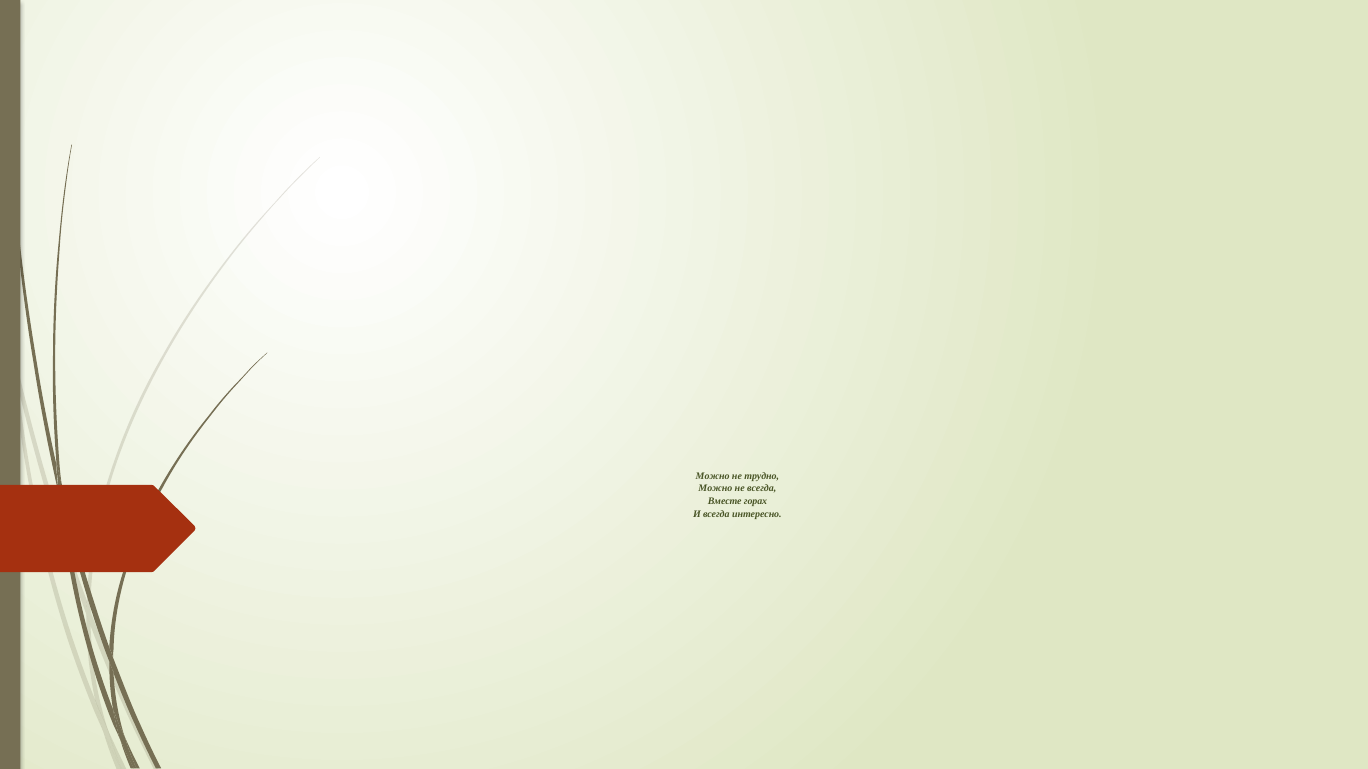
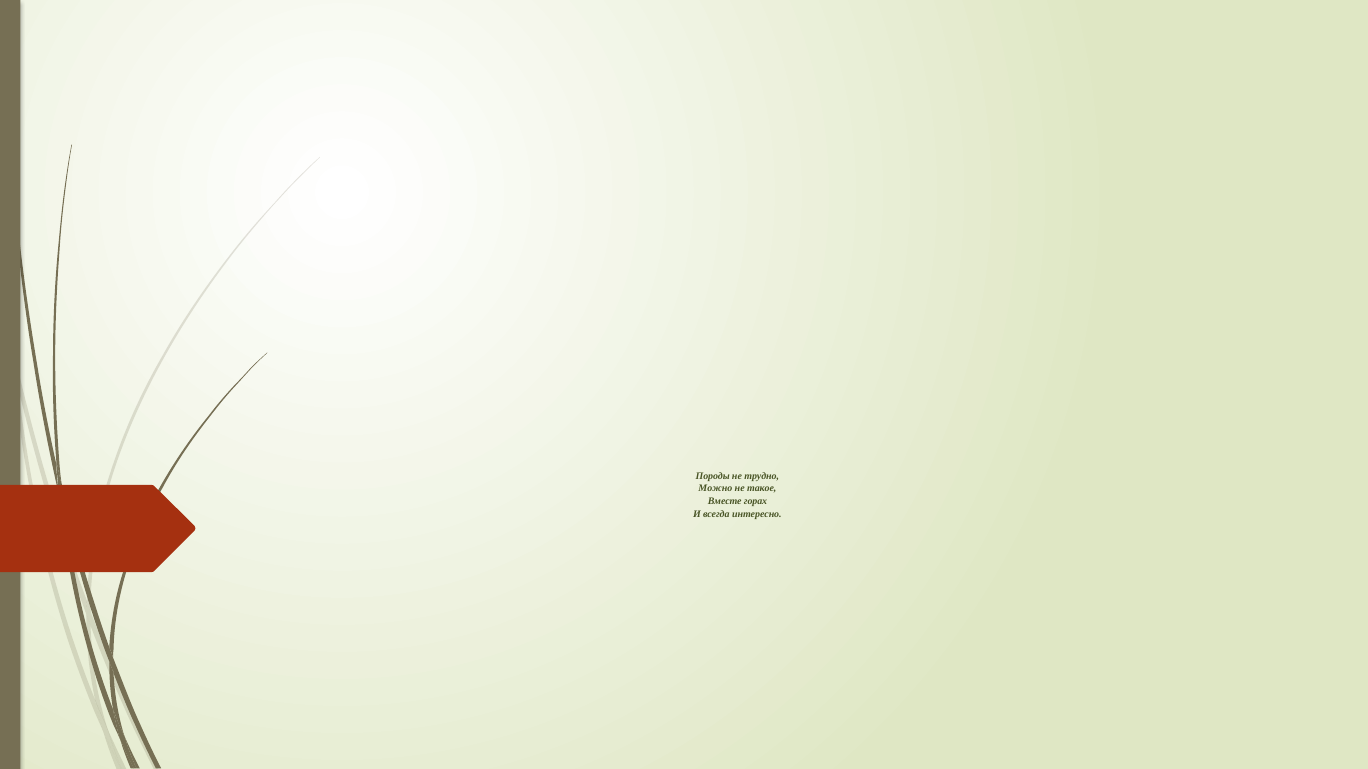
Можно at (713, 476): Можно -> Породы
не всегда: всегда -> такое
